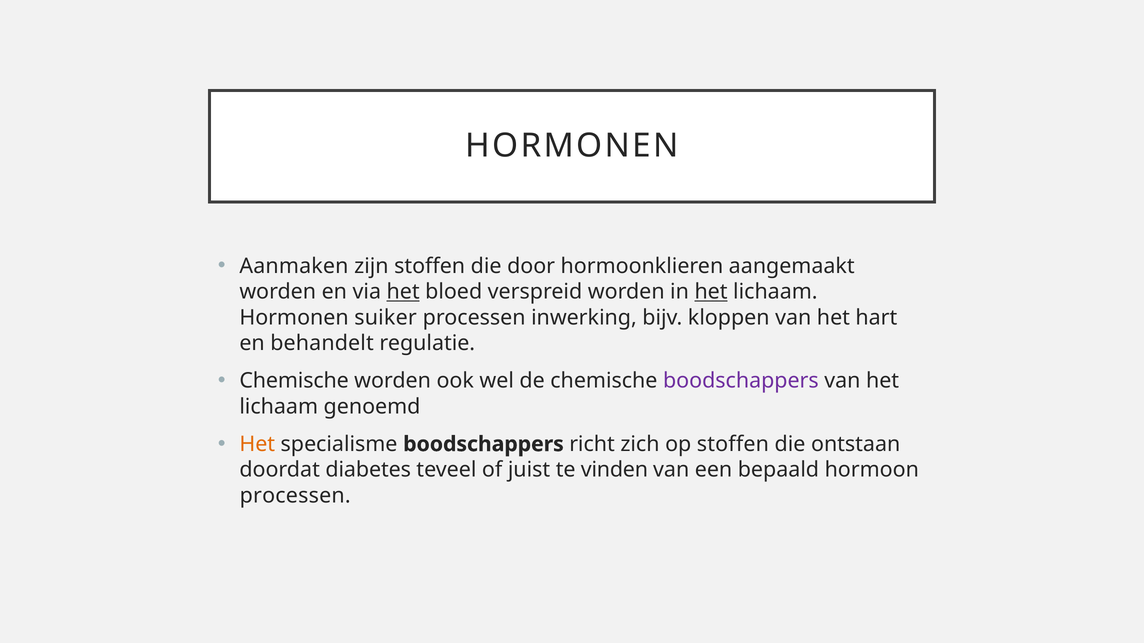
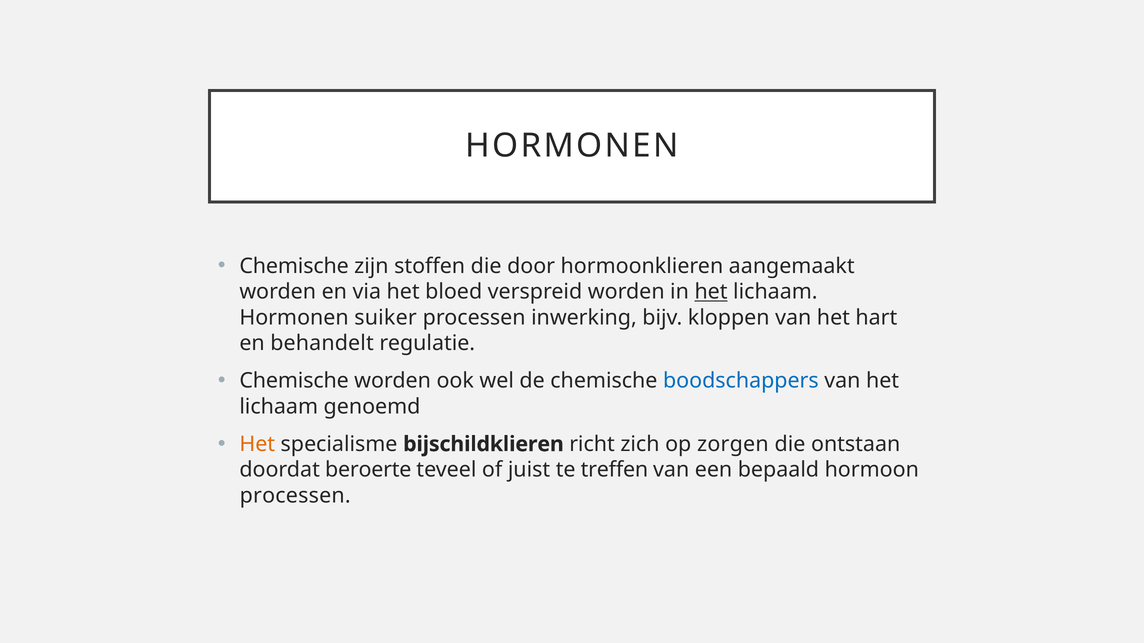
Aanmaken at (294, 266): Aanmaken -> Chemische
het at (403, 292) underline: present -> none
boodschappers at (741, 381) colour: purple -> blue
specialisme boodschappers: boodschappers -> bijschildklieren
op stoffen: stoffen -> zorgen
diabetes: diabetes -> beroerte
vinden: vinden -> treffen
